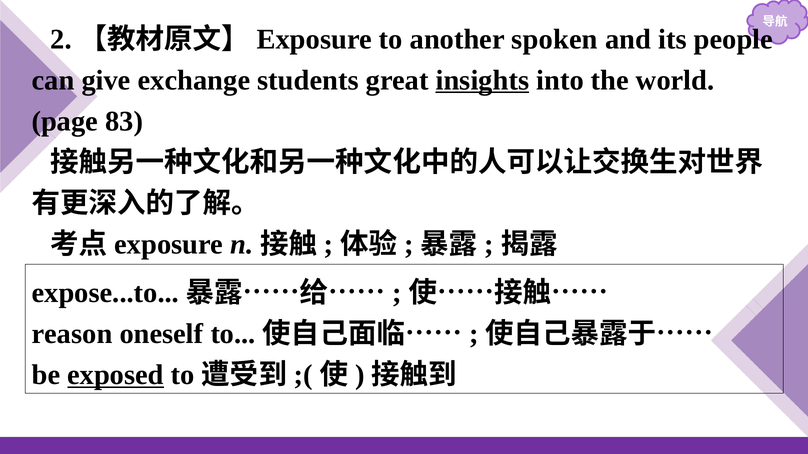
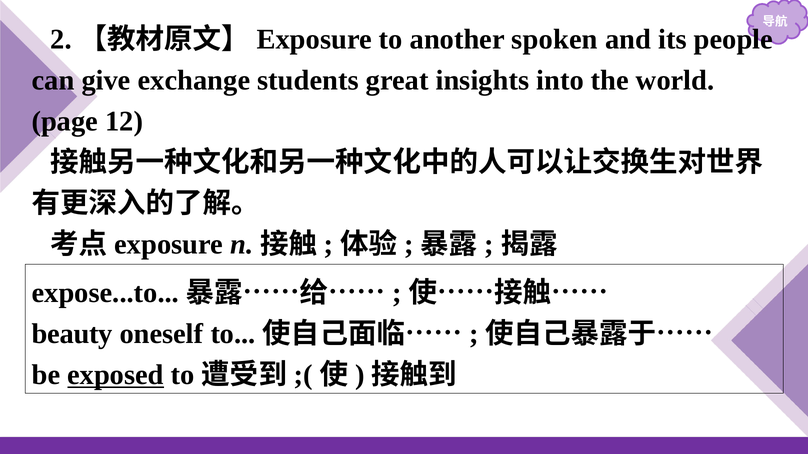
insights underline: present -> none
83: 83 -> 12
reason: reason -> beauty
